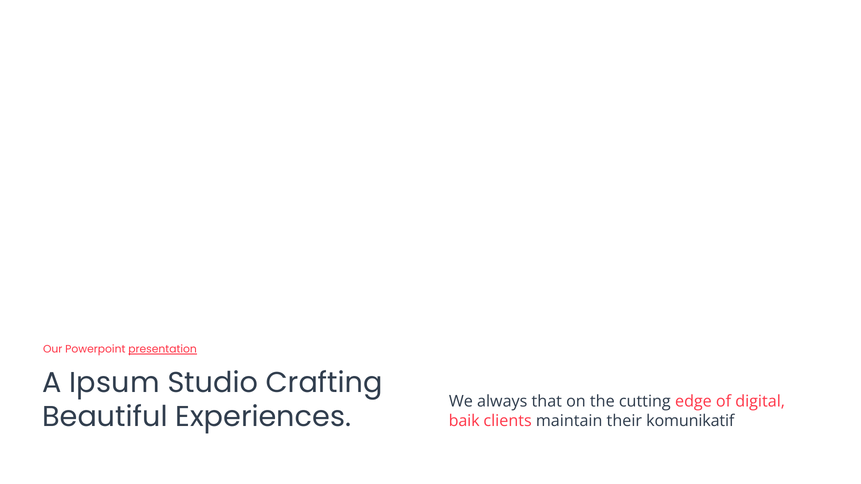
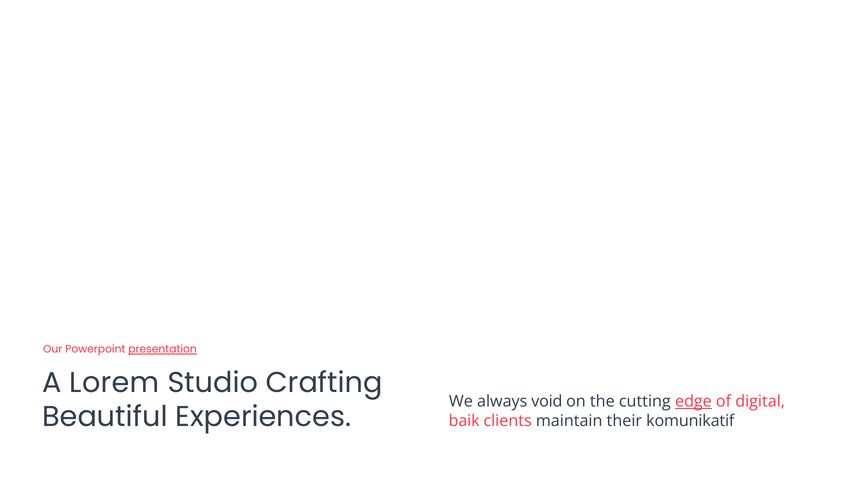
Ipsum: Ipsum -> Lorem
that: that -> void
edge underline: none -> present
